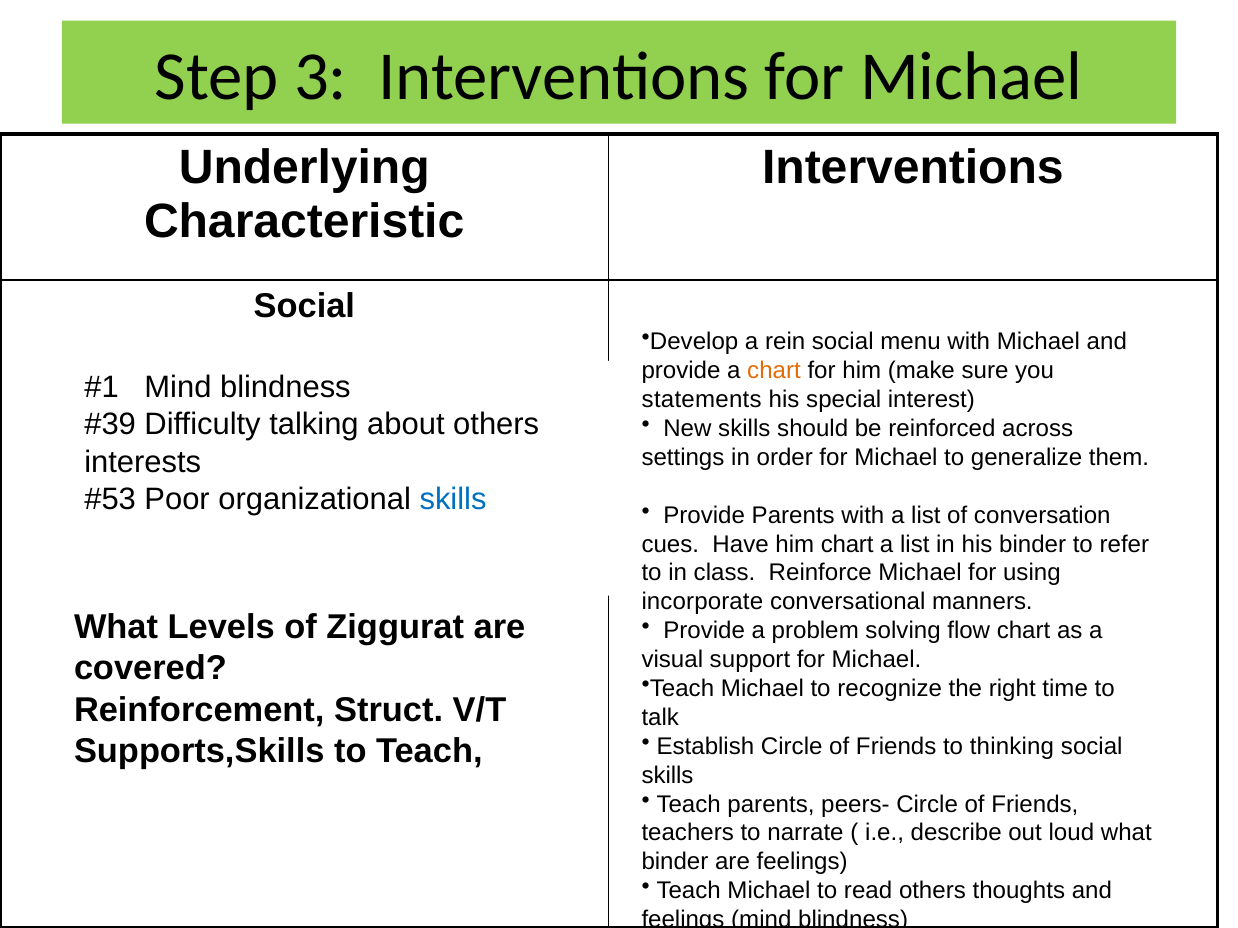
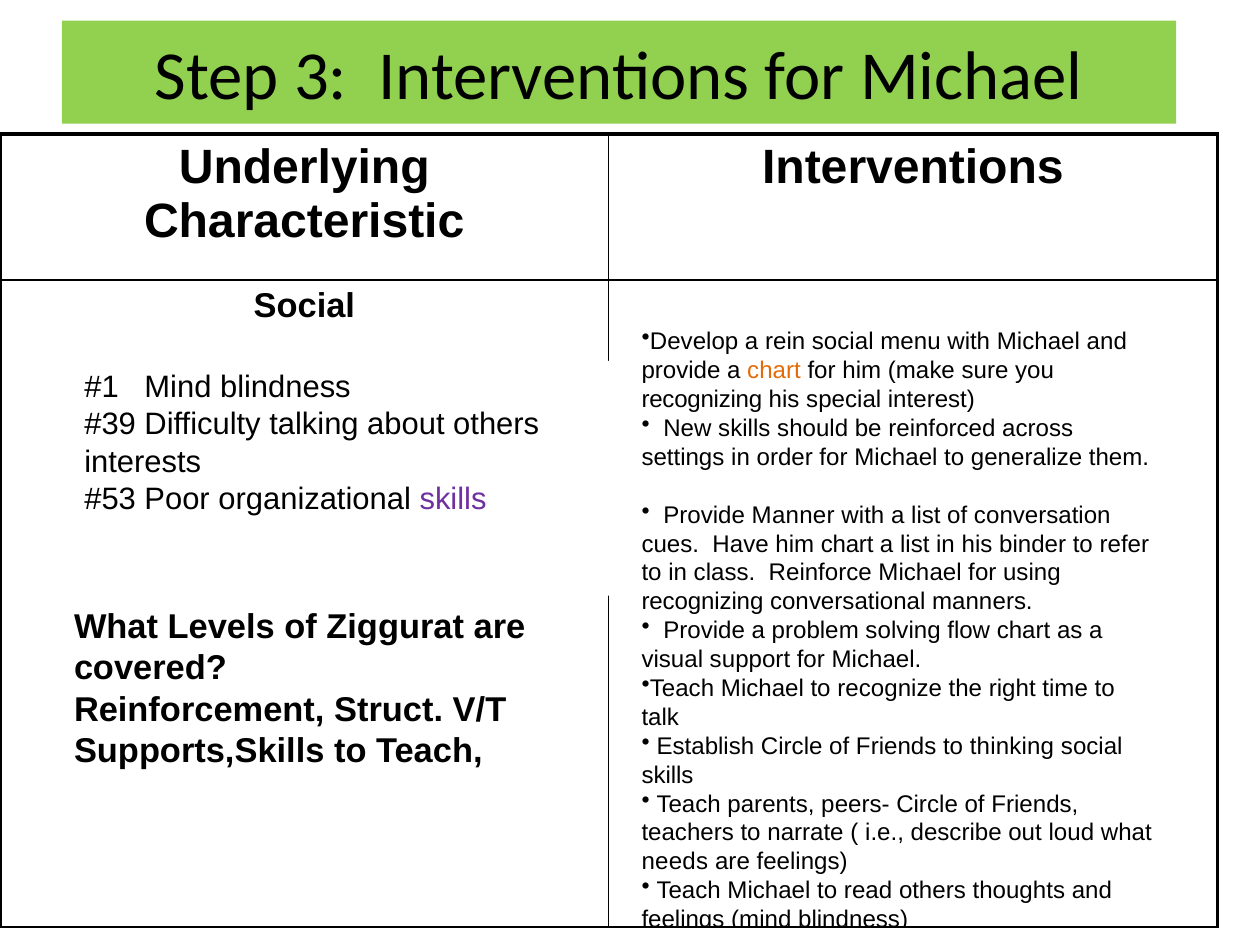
statements at (702, 400): statements -> recognizing
skills at (453, 499) colour: blue -> purple
Provide Parents: Parents -> Manner
incorporate at (702, 602): incorporate -> recognizing
binder at (675, 862): binder -> needs
